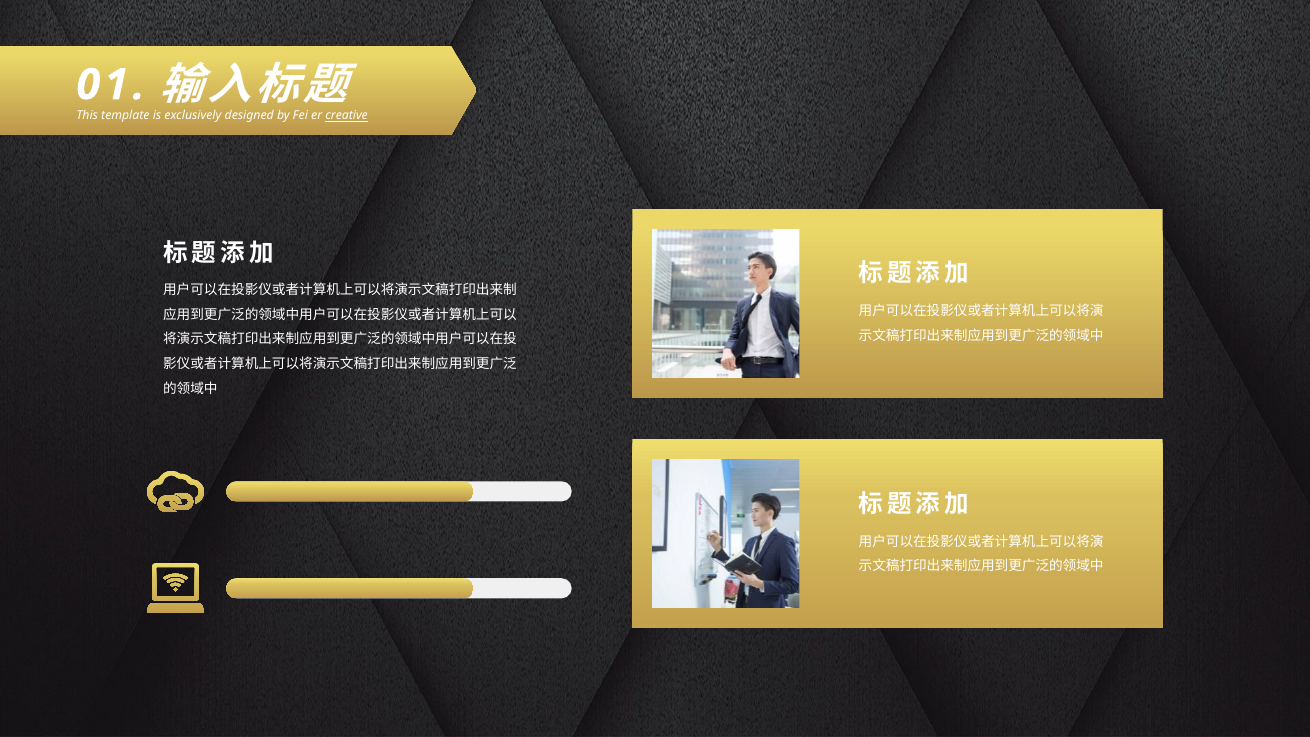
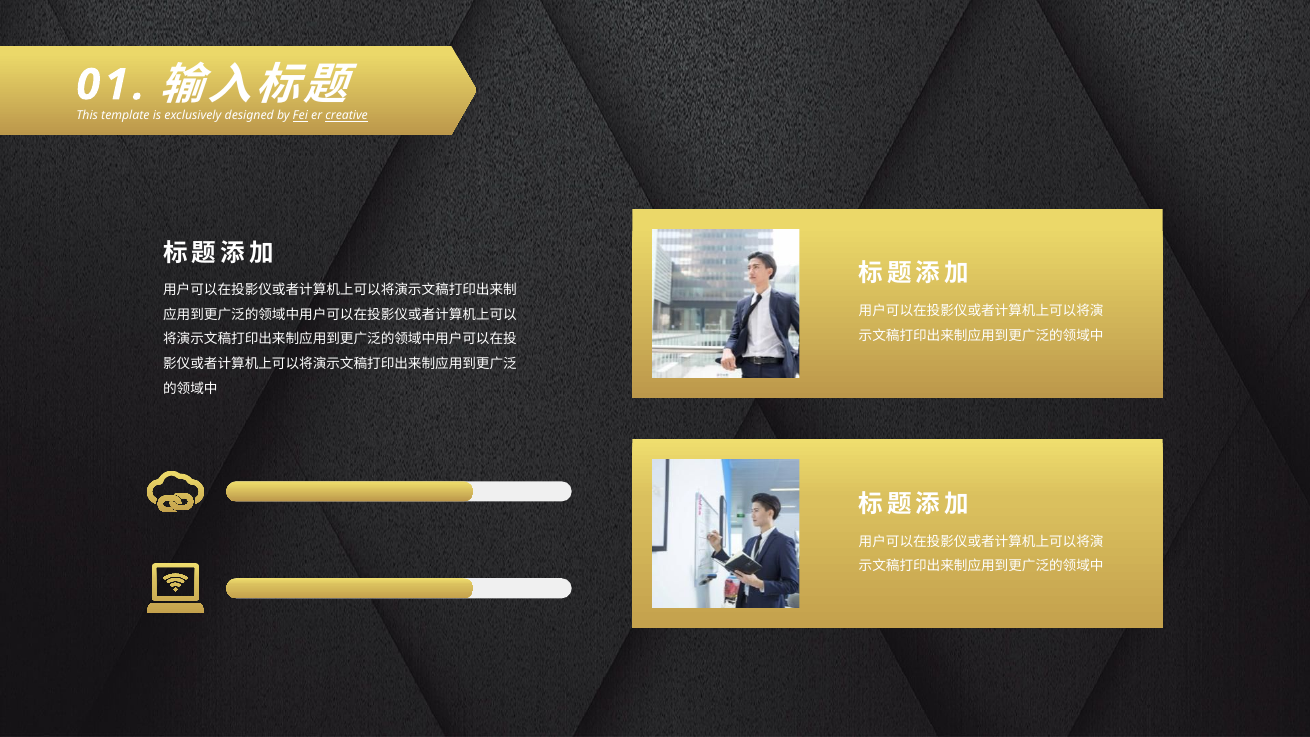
Fei underline: none -> present
